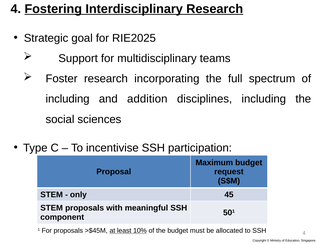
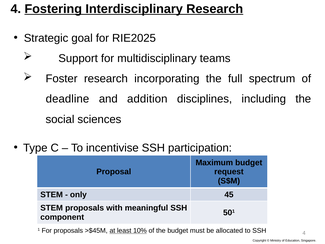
including at (68, 99): including -> deadline
